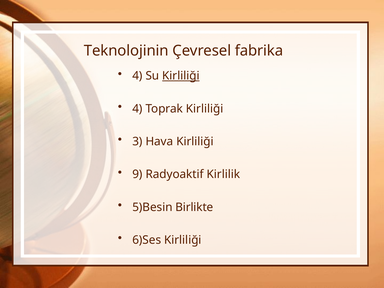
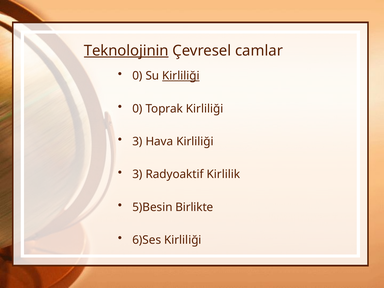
Teknolojinin underline: none -> present
fabrika: fabrika -> camlar
4 at (137, 76): 4 -> 0
4 at (137, 109): 4 -> 0
9 at (137, 174): 9 -> 3
